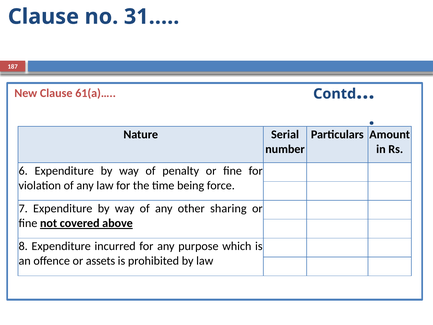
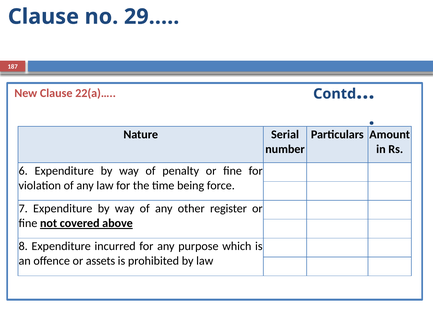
31…: 31… -> 29…
61(a)…: 61(a)… -> 22(a)…
sharing: sharing -> register
